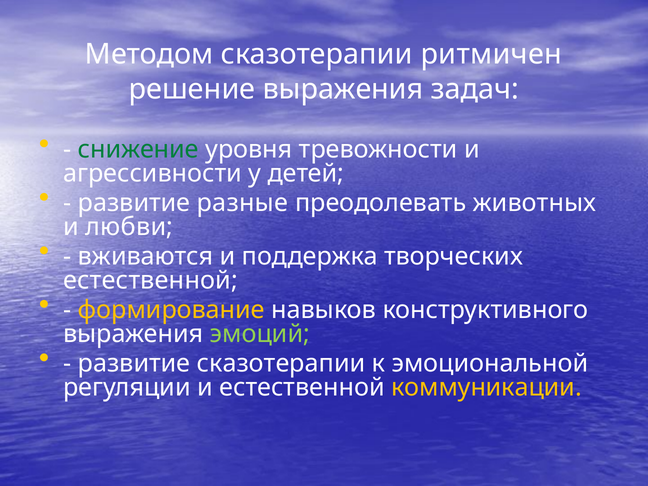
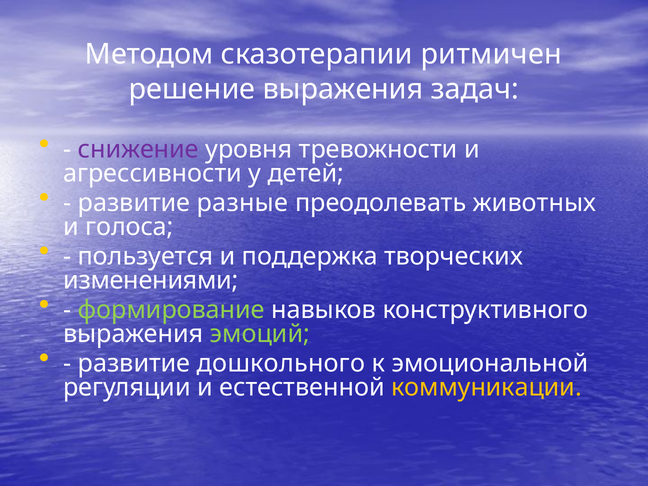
снижение colour: green -> purple
любви: любви -> голоса
вживаются: вживаются -> пользуется
естественной at (151, 280): естественной -> изменениями
формирование colour: yellow -> light green
развитие сказотерапии: сказотерапии -> дошкольного
